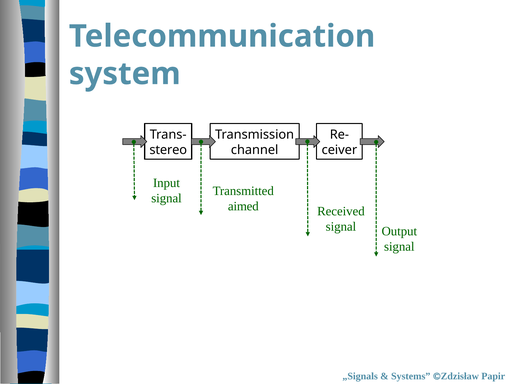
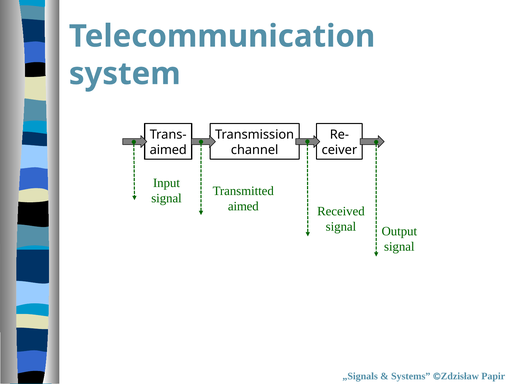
stereo at (168, 150): stereo -> aimed
